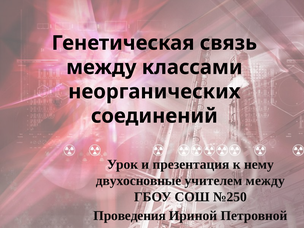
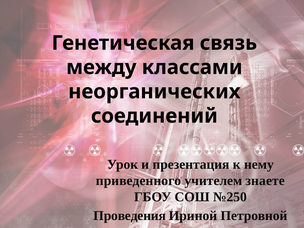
двухосновные: двухосновные -> приведенного
учителем между: между -> знаете
